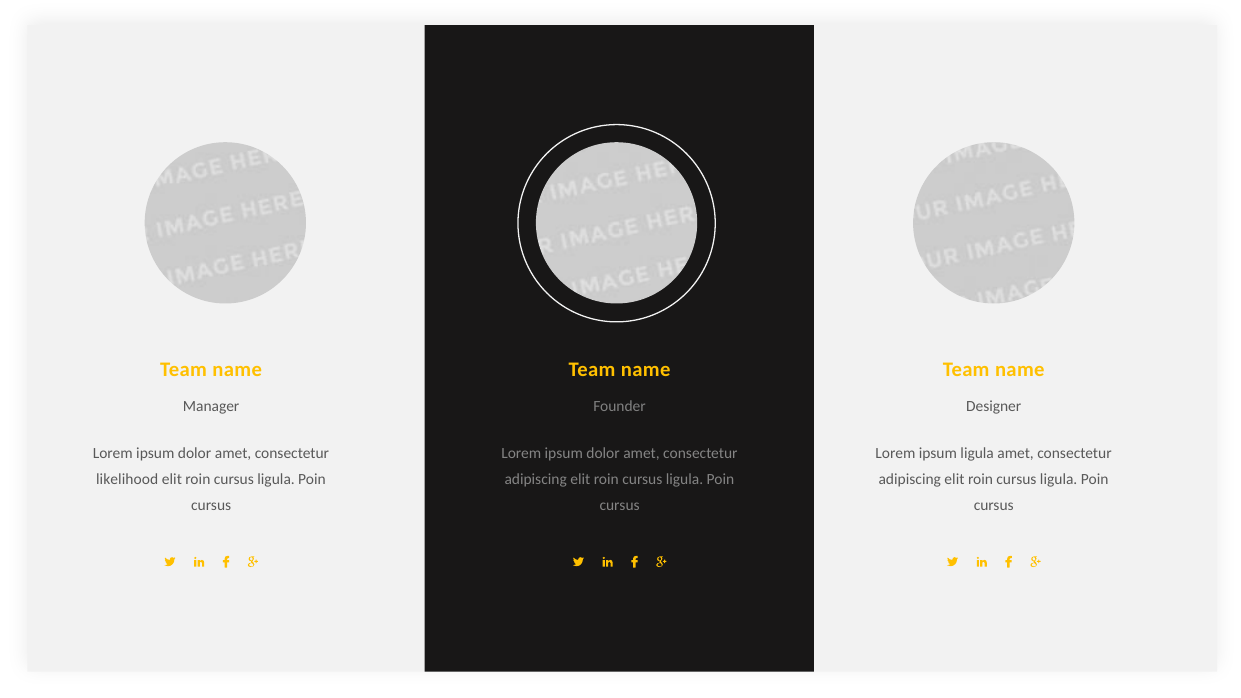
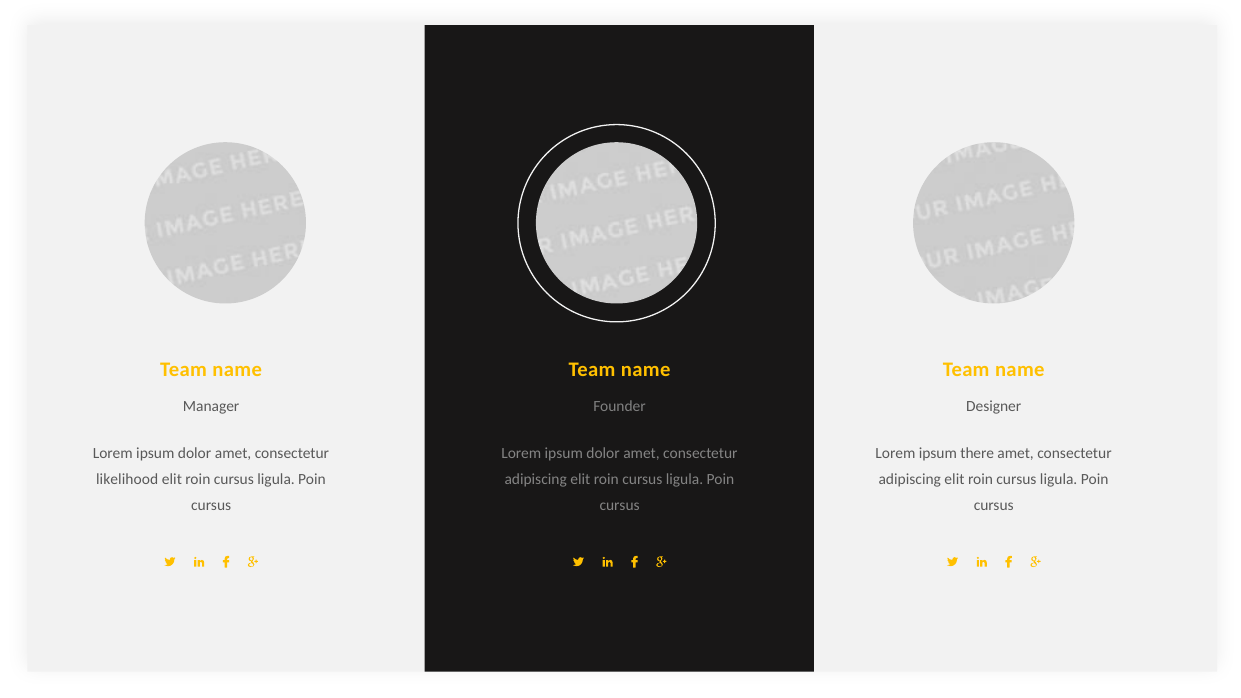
ipsum ligula: ligula -> there
